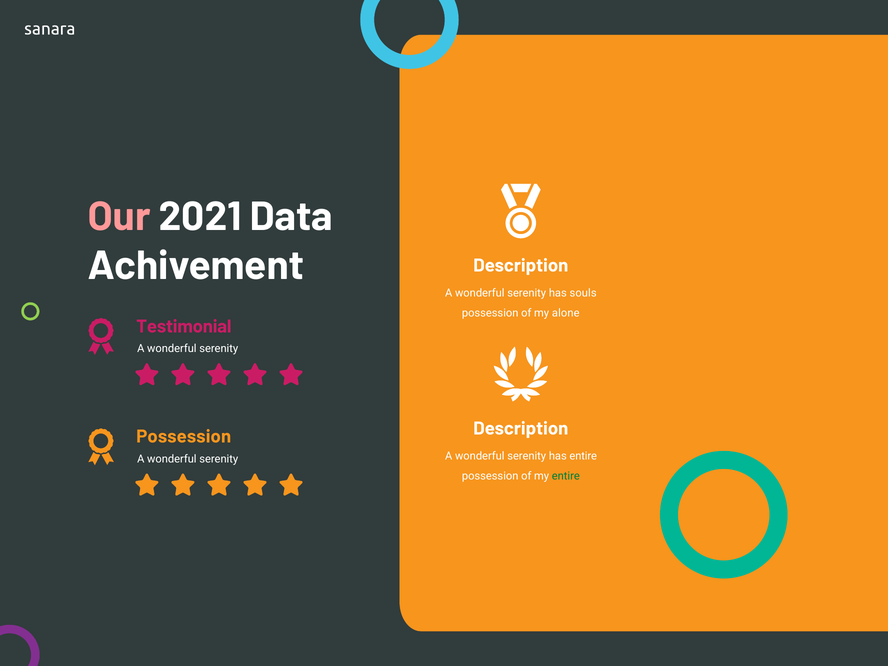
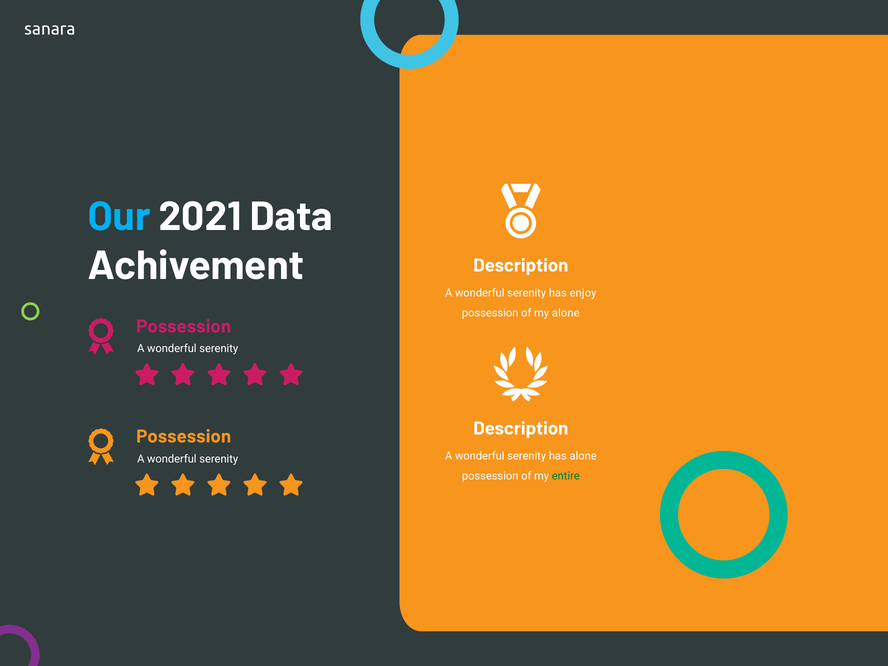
Our colour: pink -> light blue
souls: souls -> enjoy
Testimonial at (184, 327): Testimonial -> Possession
has entire: entire -> alone
